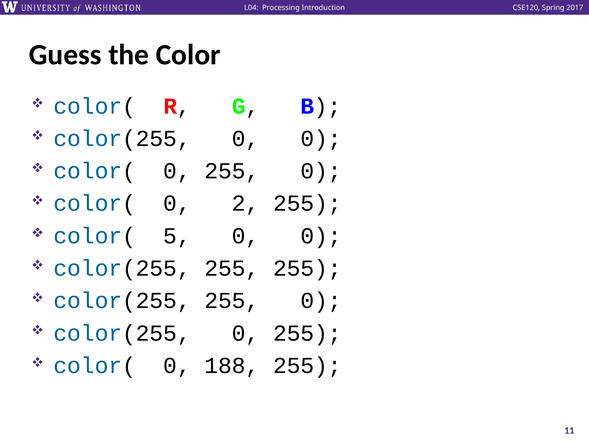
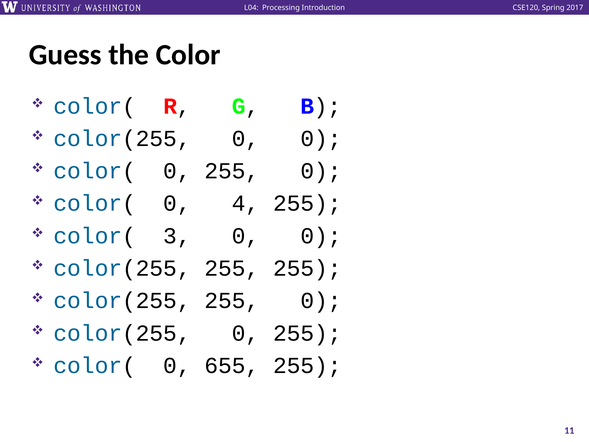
2: 2 -> 4
5: 5 -> 3
188: 188 -> 655
